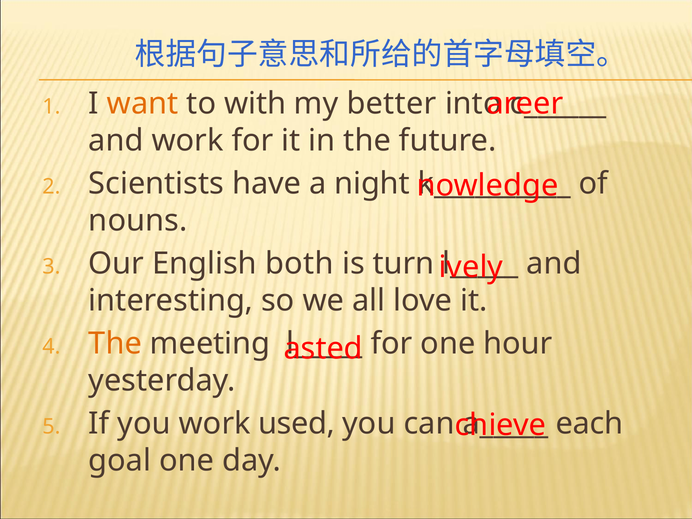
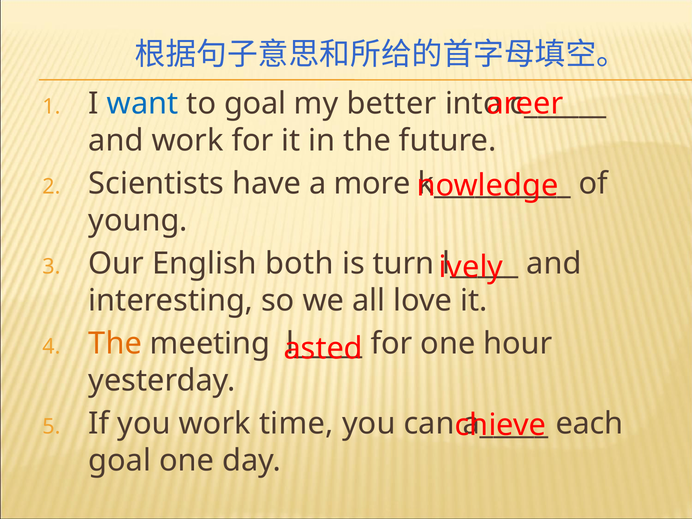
want colour: orange -> blue
to with: with -> goal
night: night -> more
nouns: nouns -> young
used: used -> time
